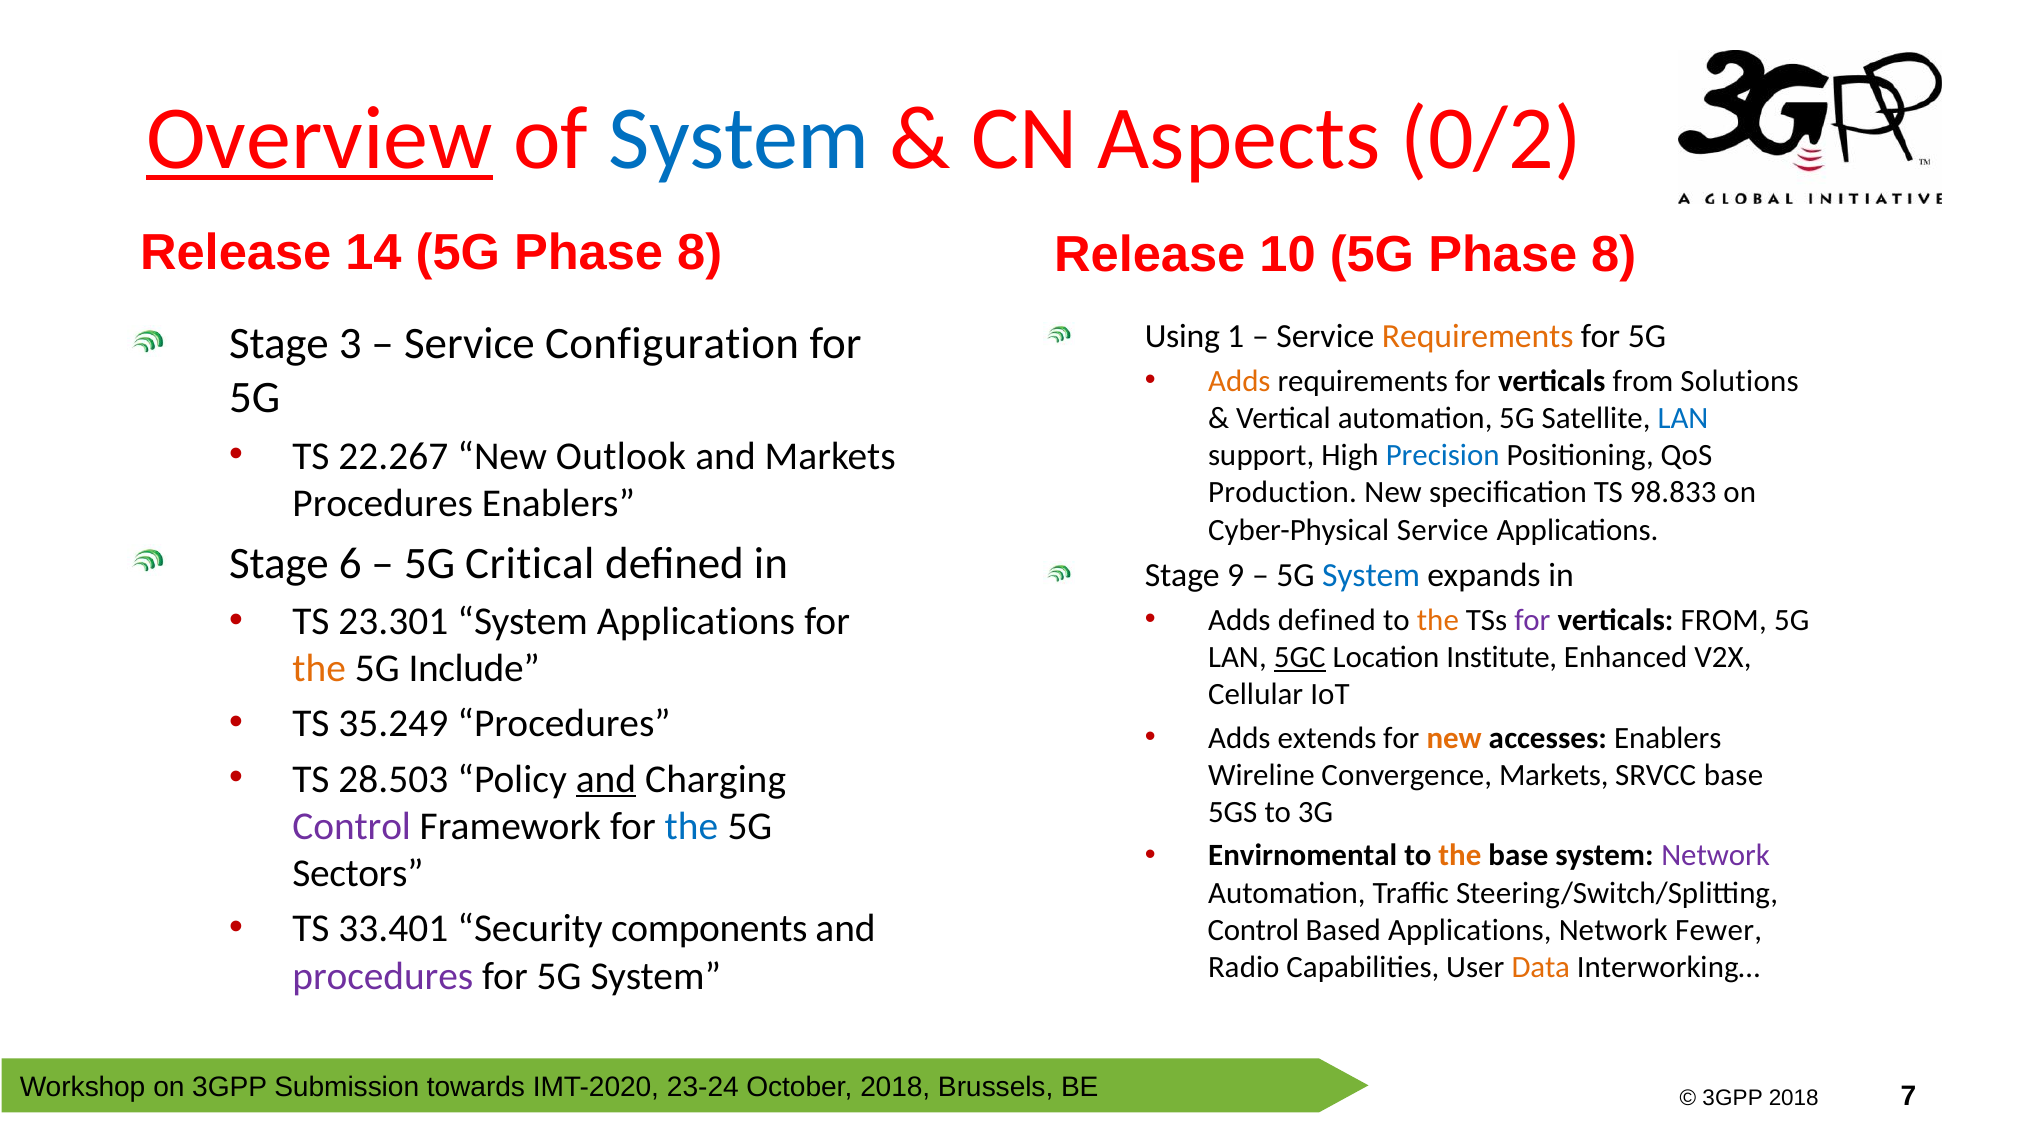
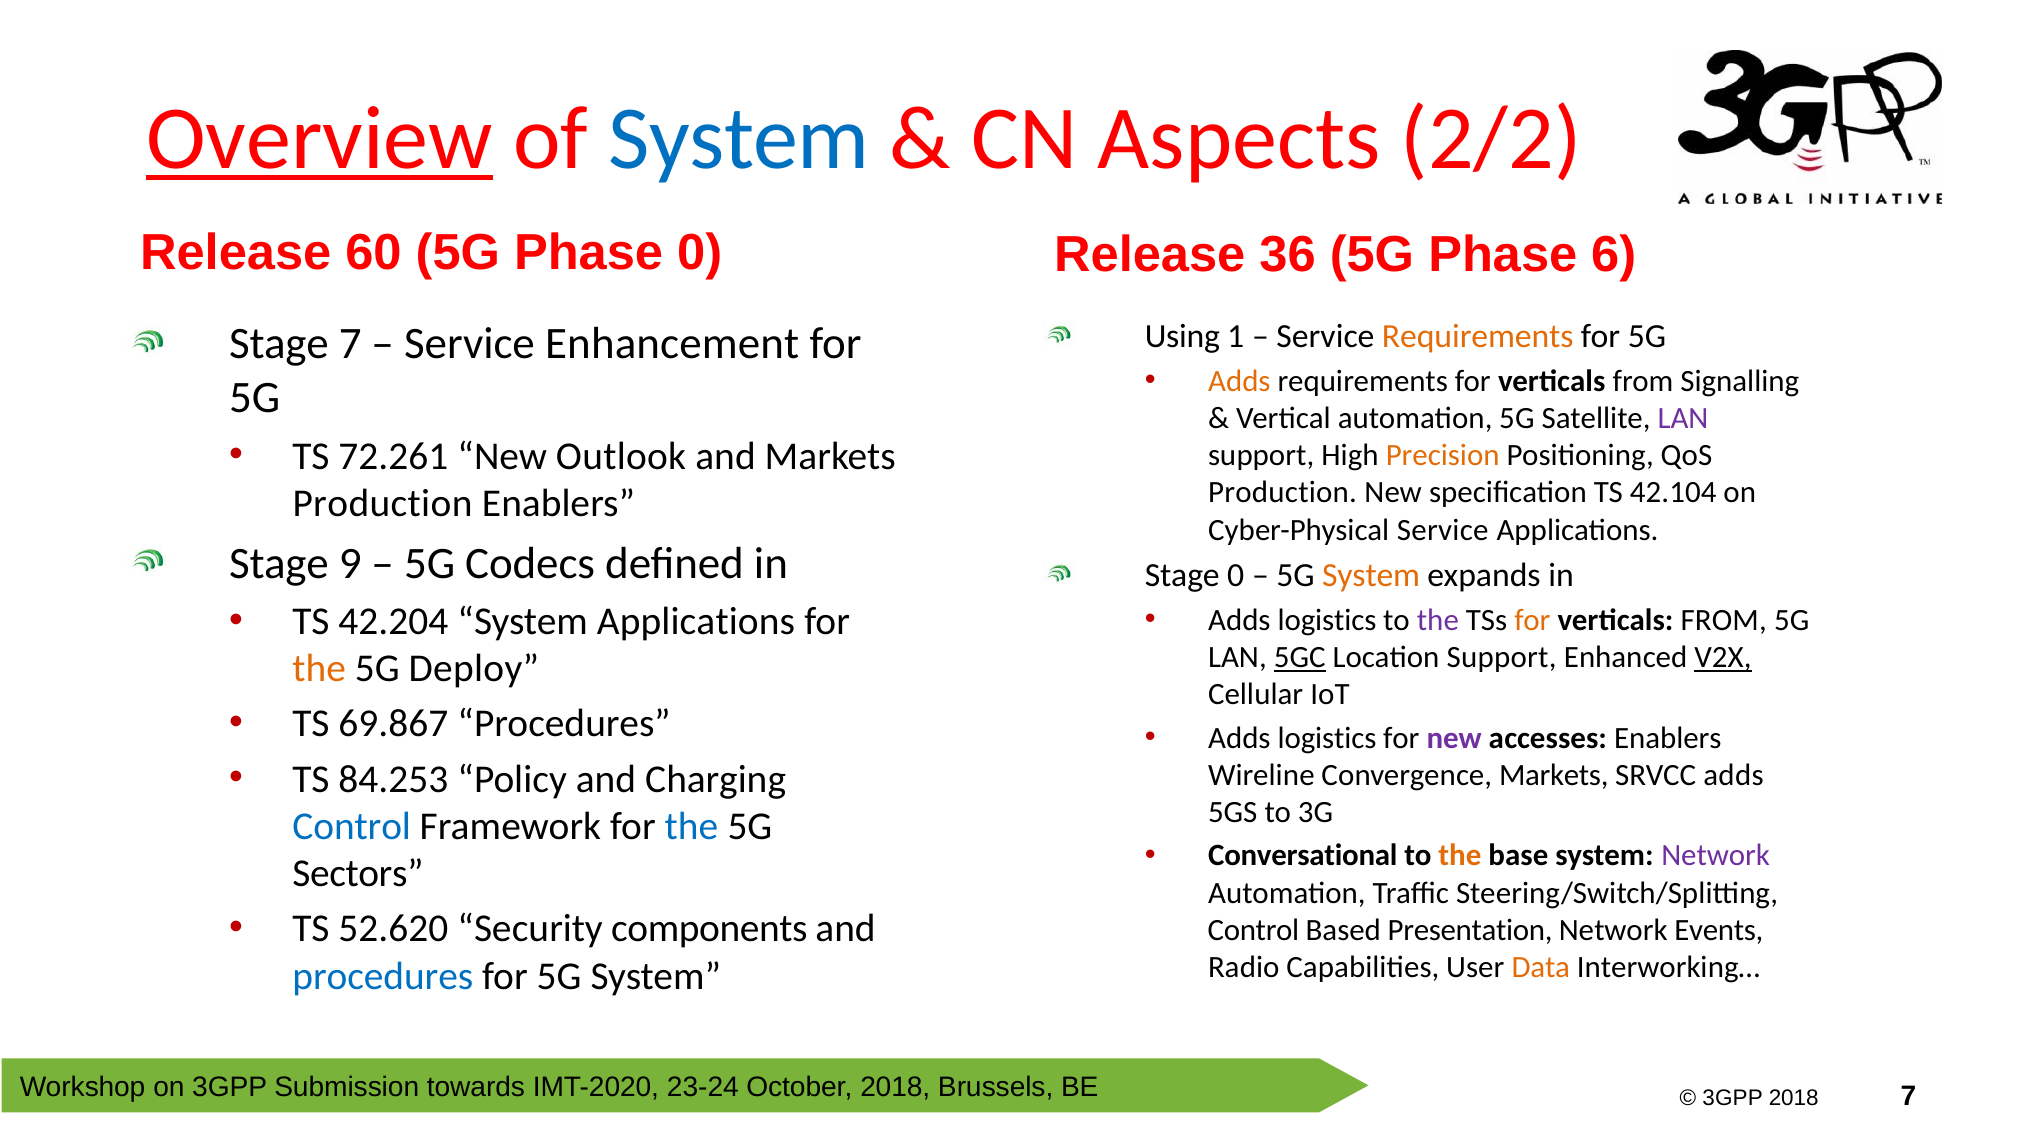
0/2: 0/2 -> 2/2
14: 14 -> 60
8 at (700, 253): 8 -> 0
10: 10 -> 36
8 at (1614, 255): 8 -> 6
Stage 3: 3 -> 7
Configuration: Configuration -> Enhancement
Solutions: Solutions -> Signalling
LAN at (1683, 419) colour: blue -> purple
22.267: 22.267 -> 72.261
Precision colour: blue -> orange
98.833: 98.833 -> 42.104
Procedures at (383, 504): Procedures -> Production
6: 6 -> 9
Critical: Critical -> Codecs
Stage 9: 9 -> 0
System at (1371, 576) colour: blue -> orange
23.301: 23.301 -> 42.204
defined at (1327, 621): defined -> logistics
the at (1438, 621) colour: orange -> purple
for at (1532, 621) colour: purple -> orange
Location Institute: Institute -> Support
V2X underline: none -> present
Include: Include -> Deploy
35.249: 35.249 -> 69.867
extends at (1327, 739): extends -> logistics
new at (1454, 739) colour: orange -> purple
28.503: 28.503 -> 84.253
and at (606, 780) underline: present -> none
SRVCC base: base -> adds
Control at (352, 827) colour: purple -> blue
Envirnomental: Envirnomental -> Conversational
33.401: 33.401 -> 52.620
Based Applications: Applications -> Presentation
Fewer: Fewer -> Events
procedures at (383, 977) colour: purple -> blue
